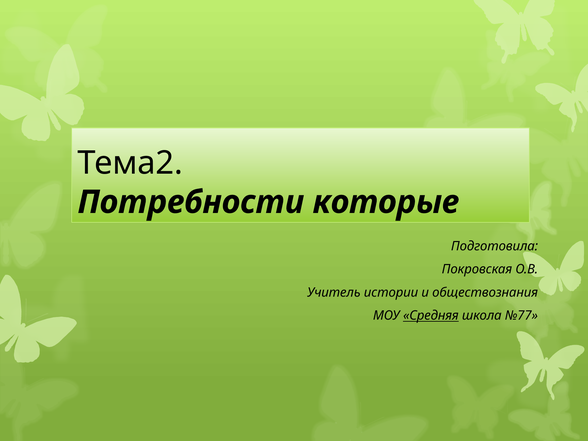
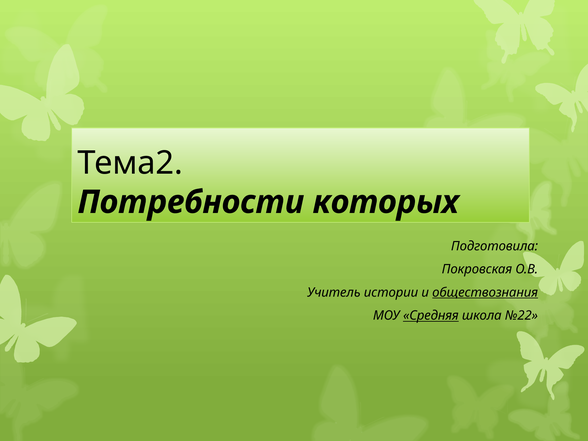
которые: которые -> которых
обществознания underline: none -> present
№77: №77 -> №22
